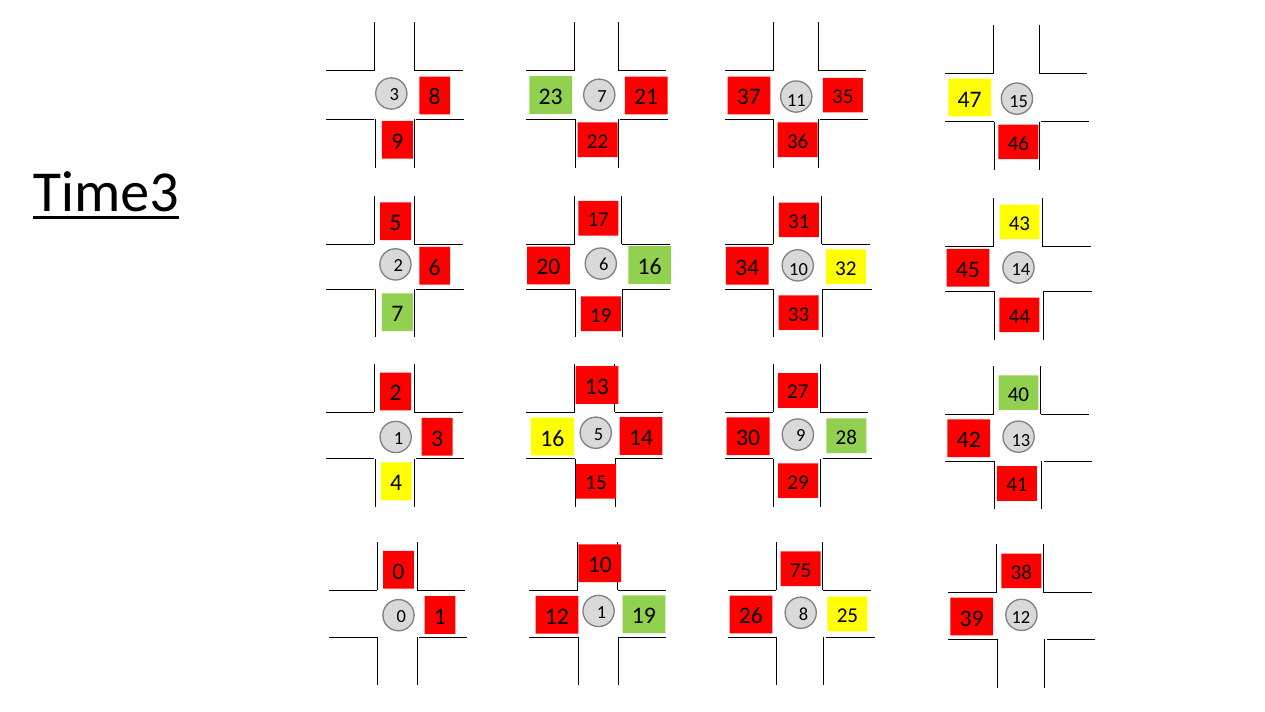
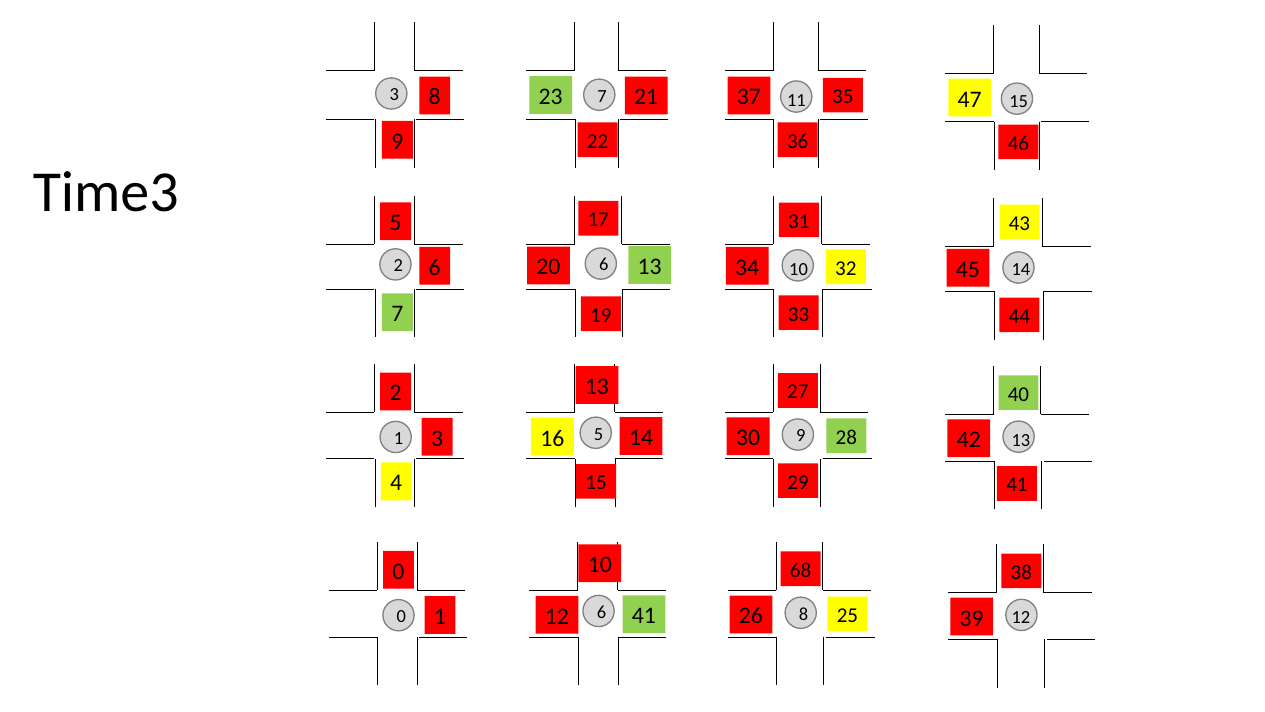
Time3 underline: present -> none
20 16: 16 -> 13
75: 75 -> 68
12 19: 19 -> 41
1 at (601, 612): 1 -> 6
